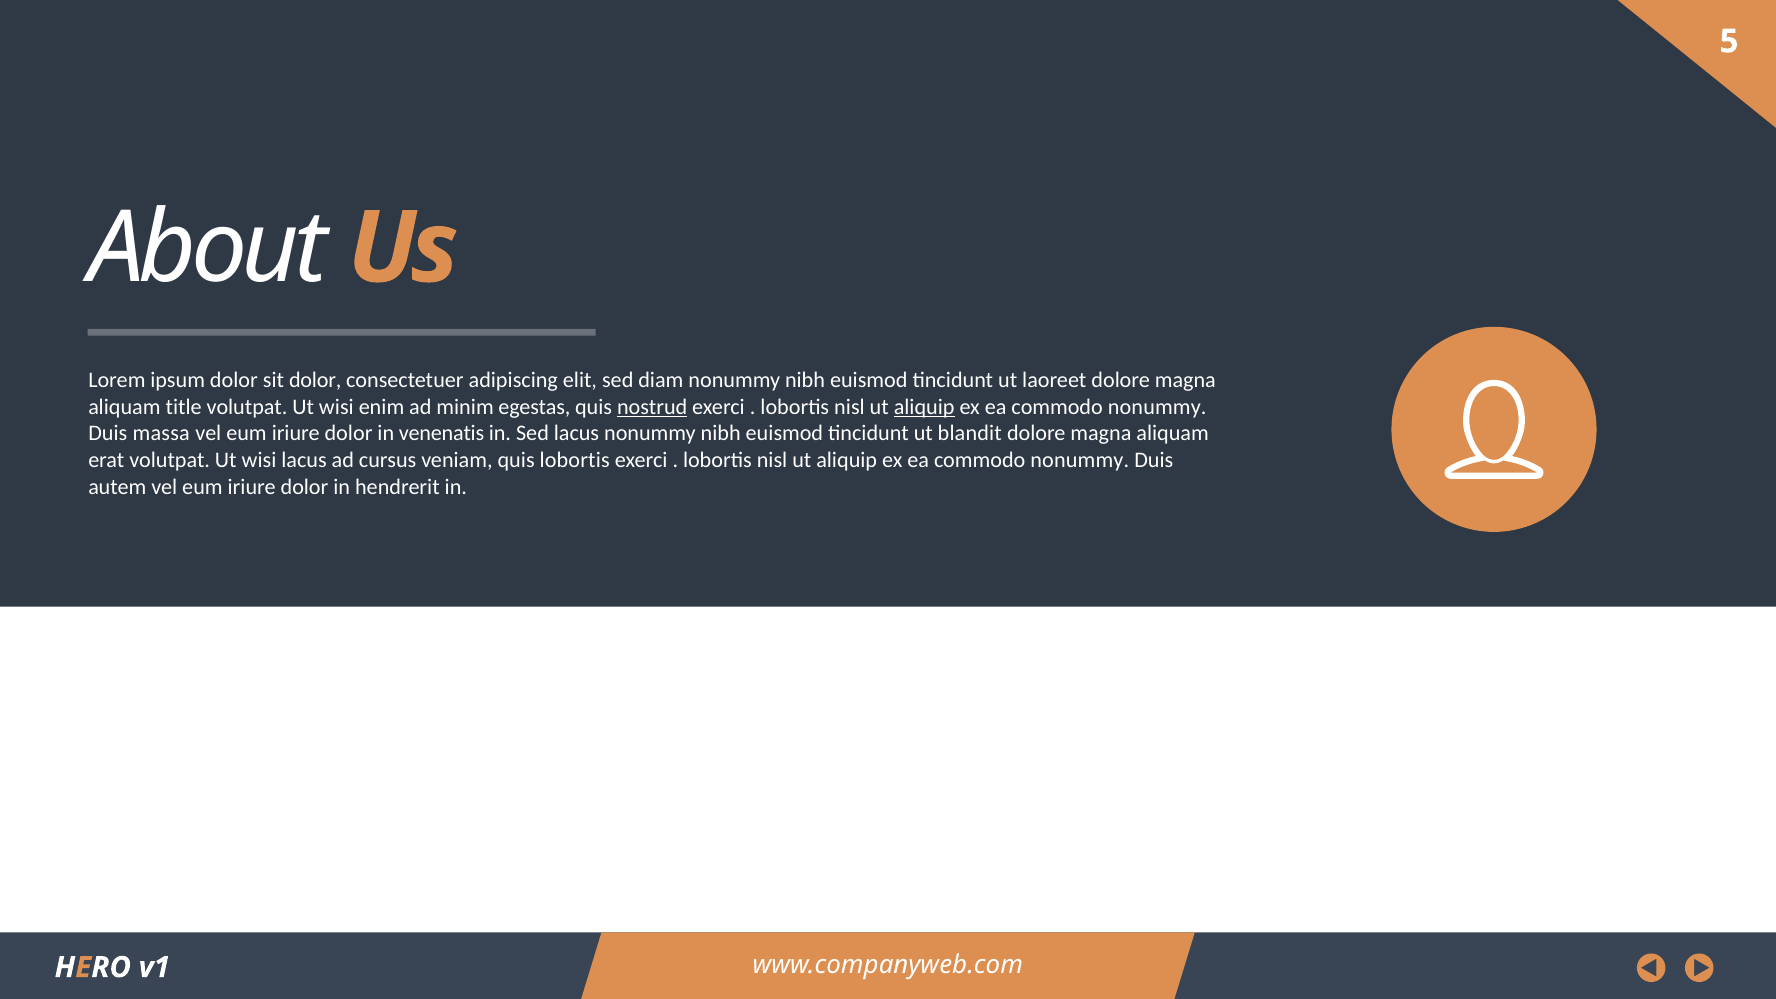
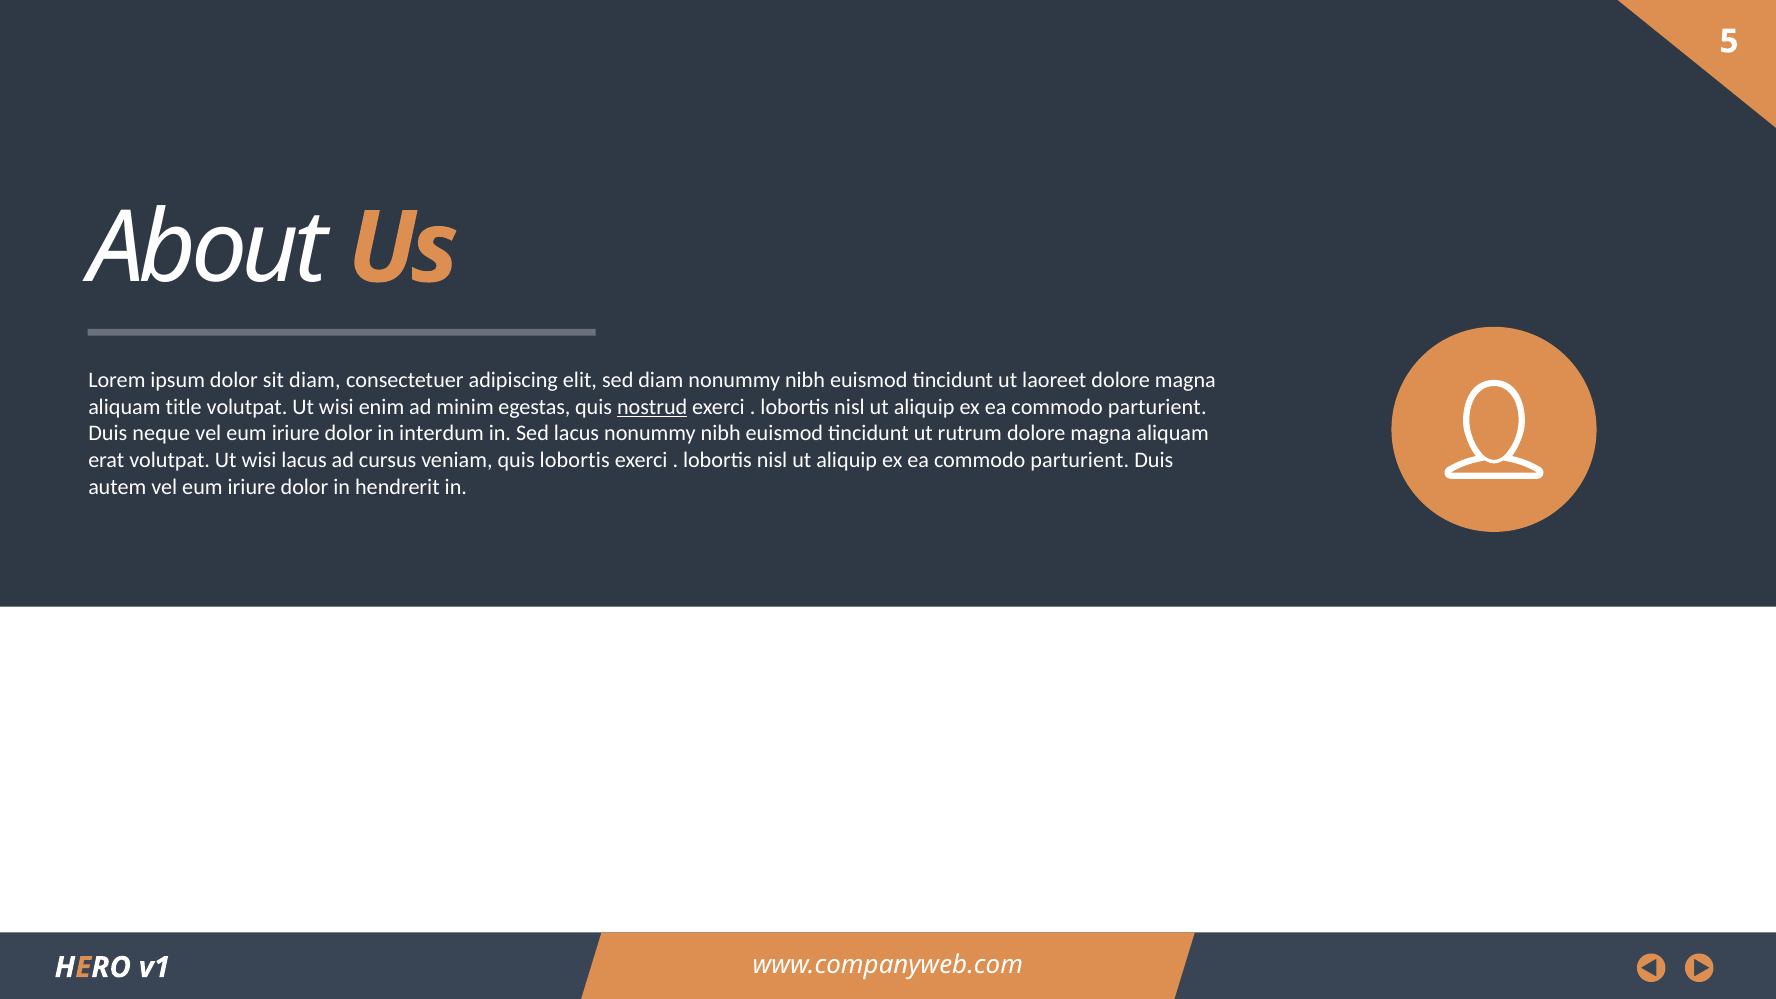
sit dolor: dolor -> diam
aliquip at (924, 407) underline: present -> none
nonummy at (1157, 407): nonummy -> parturient
massa: massa -> neque
venenatis: venenatis -> interdum
blandit: blandit -> rutrum
nonummy at (1080, 460): nonummy -> parturient
